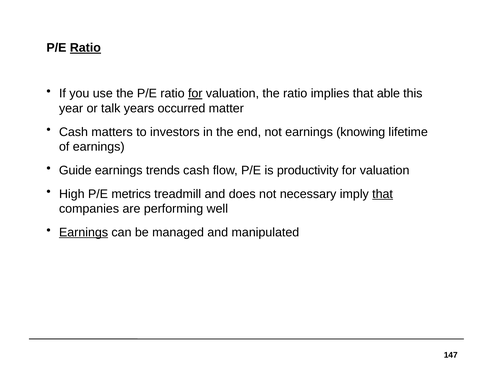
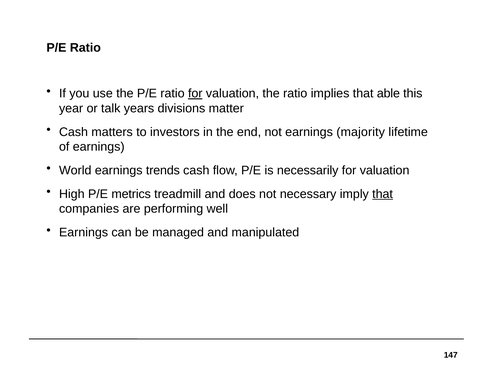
Ratio at (85, 48) underline: present -> none
occurred: occurred -> divisions
knowing: knowing -> majority
Guide: Guide -> World
productivity: productivity -> necessarily
Earnings at (84, 233) underline: present -> none
